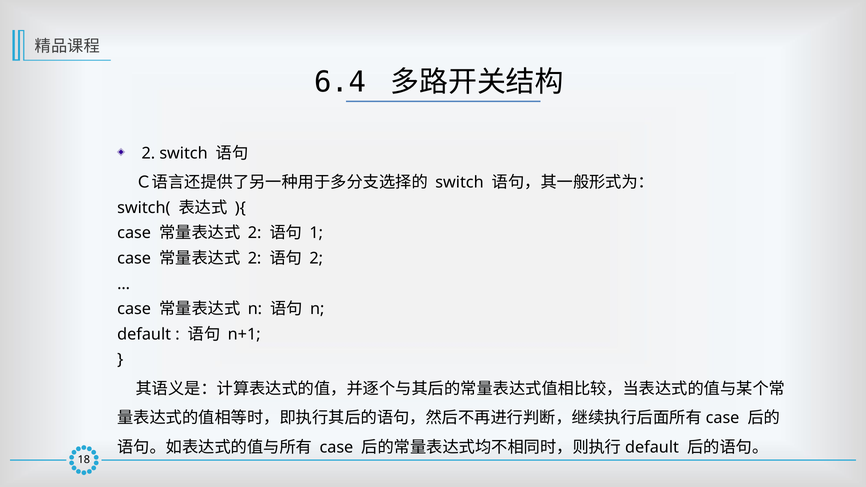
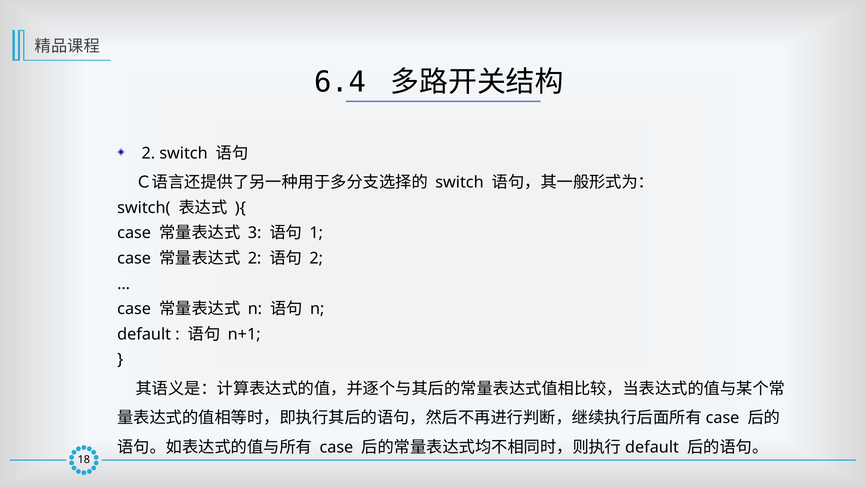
2 at (255, 233): 2 -> 3
